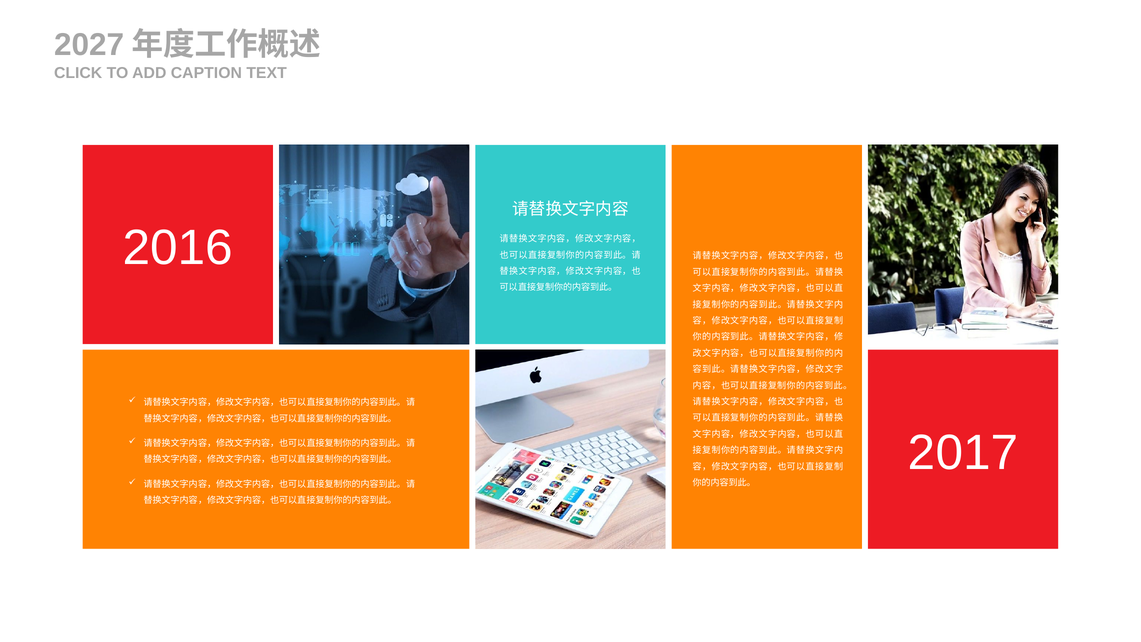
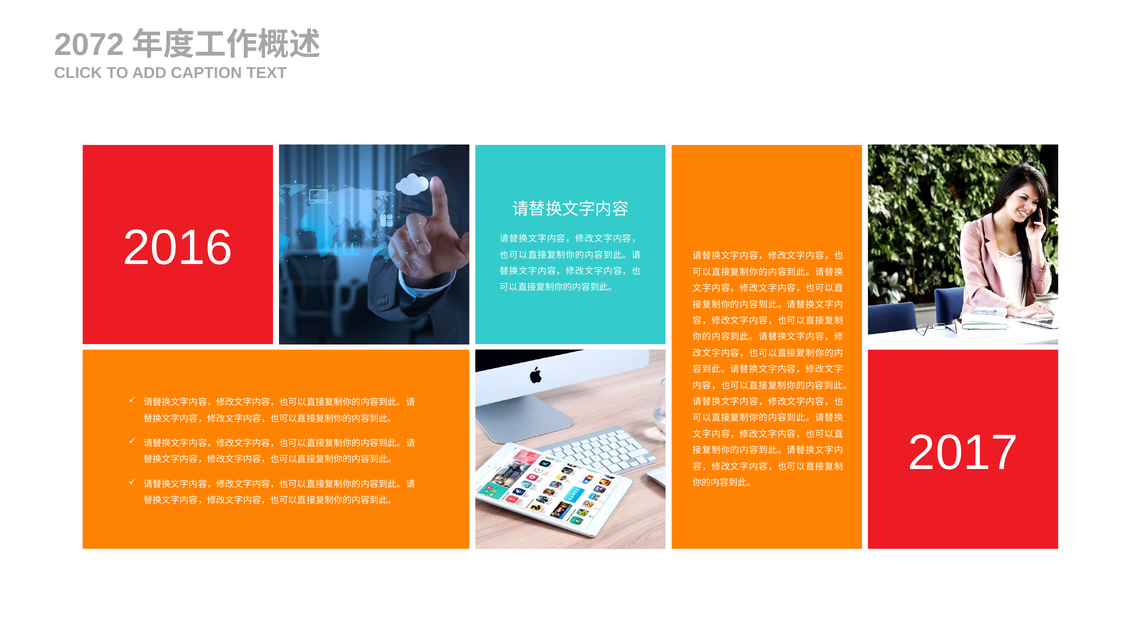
2027: 2027 -> 2072
